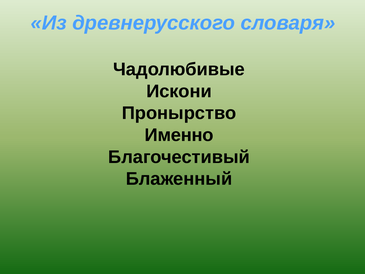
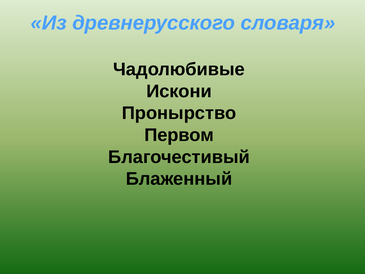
Именно: Именно -> Первом
